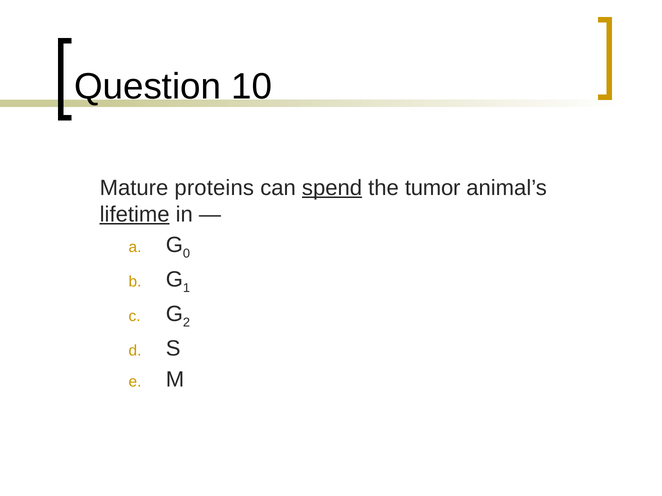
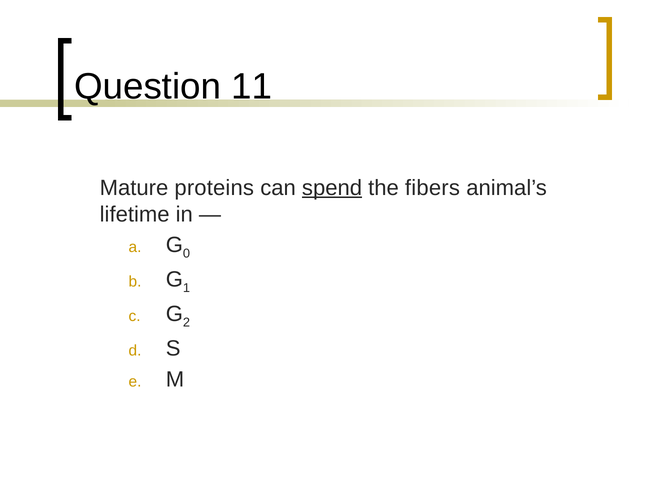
10: 10 -> 11
tumor: tumor -> fibers
lifetime underline: present -> none
